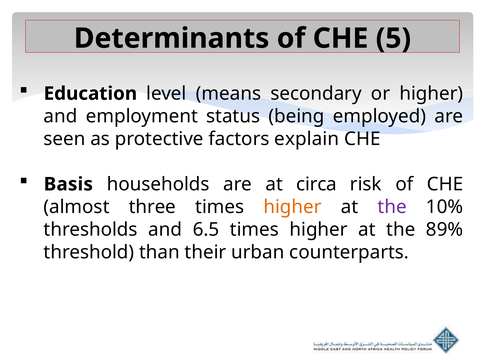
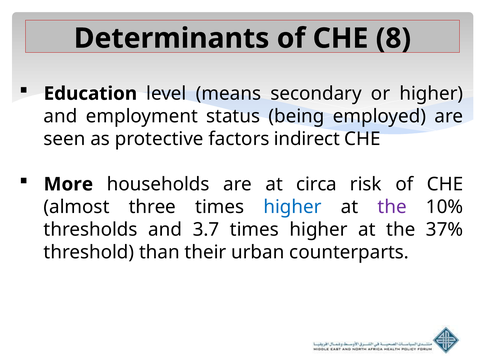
5: 5 -> 8
explain: explain -> indirect
Basis: Basis -> More
higher at (293, 207) colour: orange -> blue
6.5: 6.5 -> 3.7
89%: 89% -> 37%
